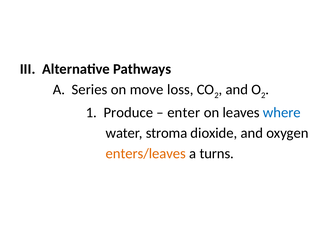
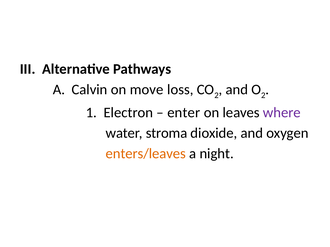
Series: Series -> Calvin
Produce: Produce -> Electron
where colour: blue -> purple
turns: turns -> night
